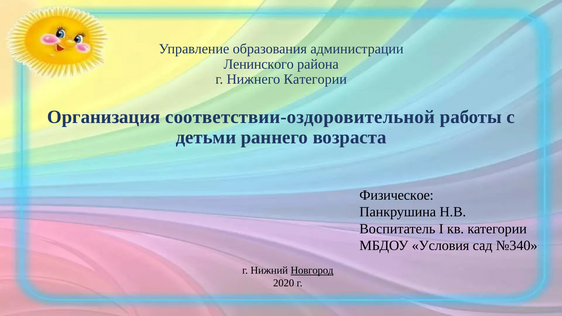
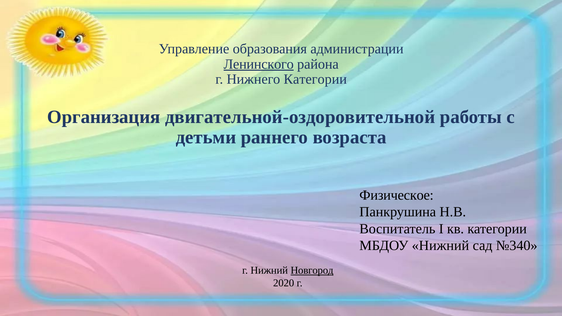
Ленинского underline: none -> present
соответствии-оздоровительной: соответствии-оздоровительной -> двигательной-оздоровительной
МБДОУ Условия: Условия -> Нижний
